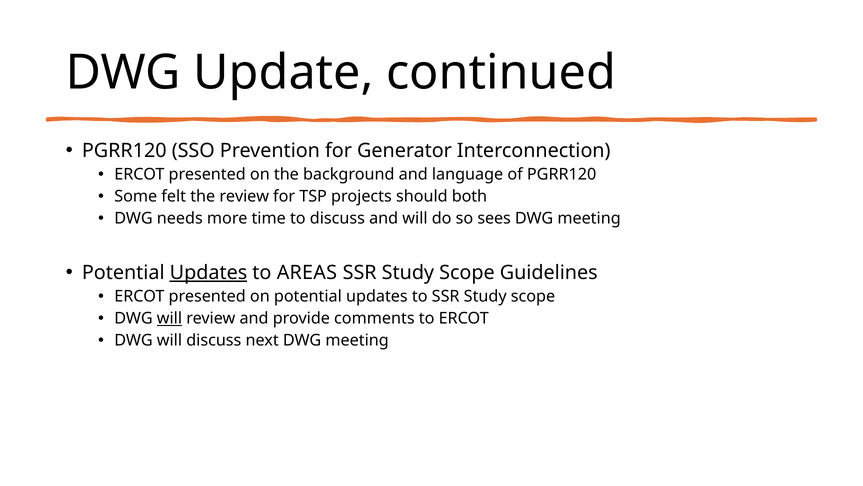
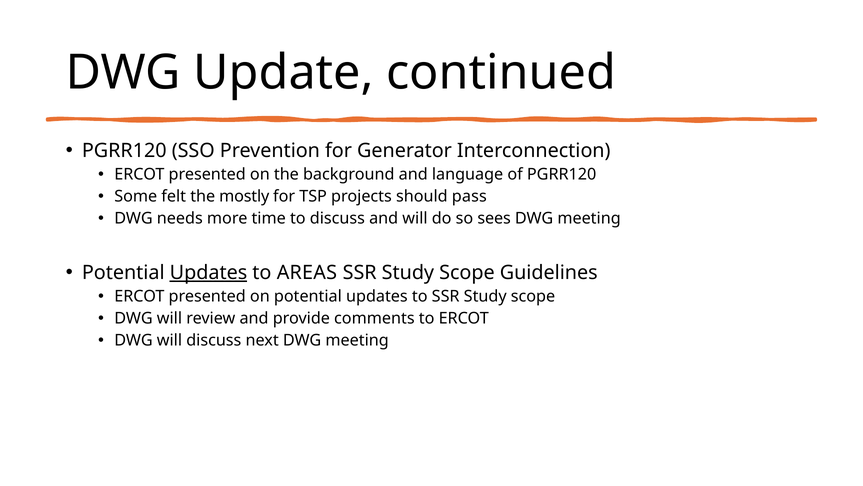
the review: review -> mostly
both: both -> pass
will at (169, 318) underline: present -> none
